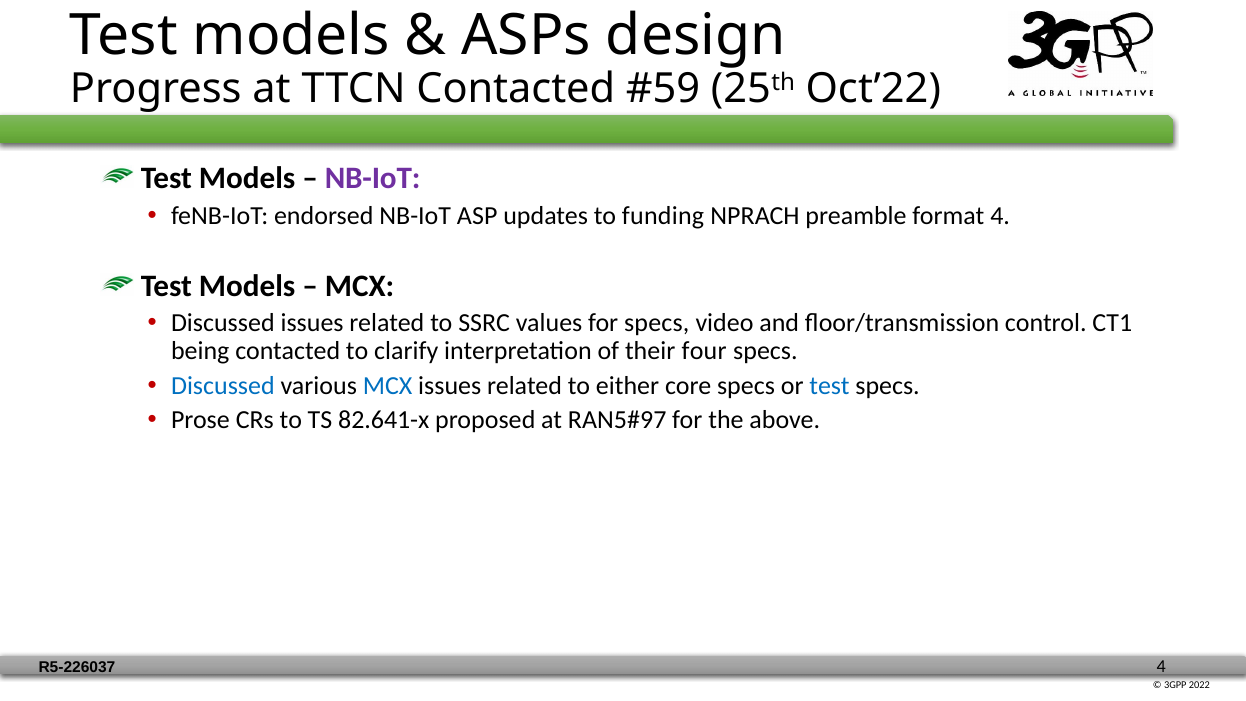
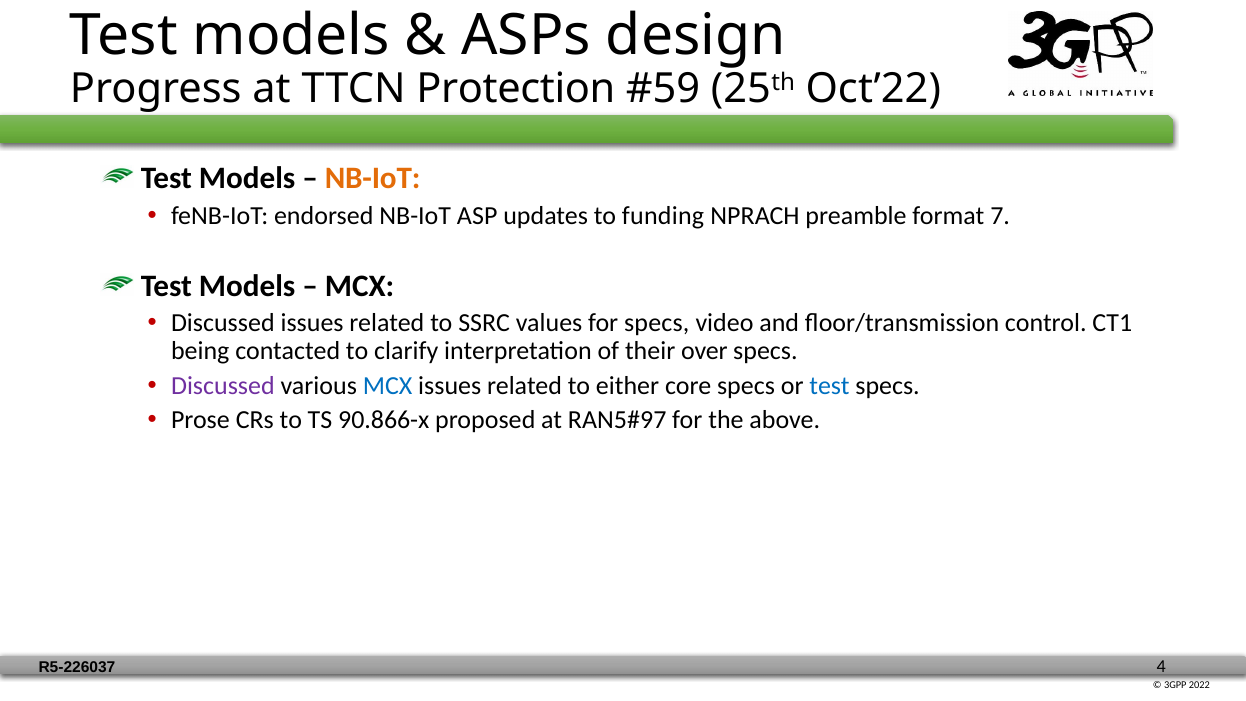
TTCN Contacted: Contacted -> Protection
NB-IoT at (373, 179) colour: purple -> orange
format 4: 4 -> 7
four: four -> over
Discussed at (223, 386) colour: blue -> purple
82.641-x: 82.641-x -> 90.866-x
